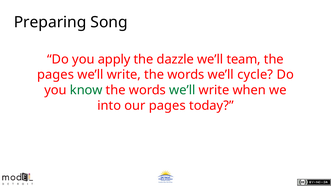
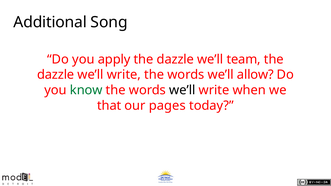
Preparing: Preparing -> Additional
pages at (56, 75): pages -> dazzle
cycle: cycle -> allow
we’ll at (182, 90) colour: green -> black
into: into -> that
